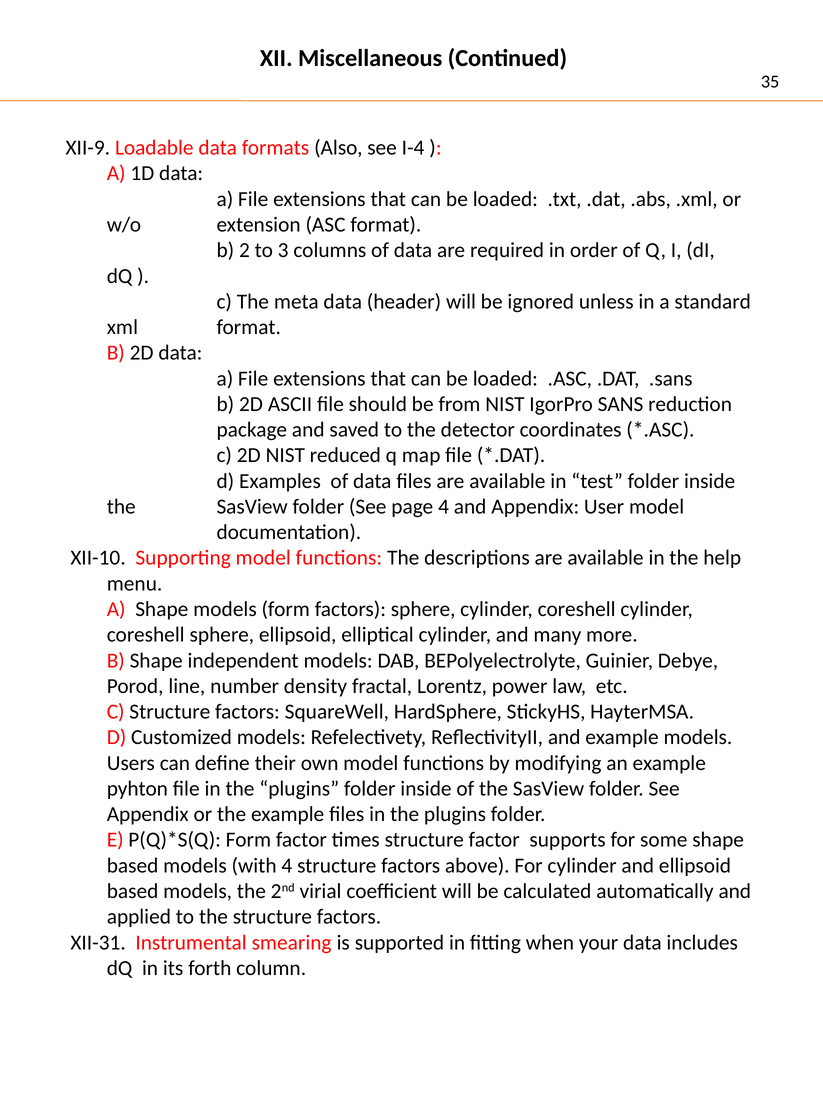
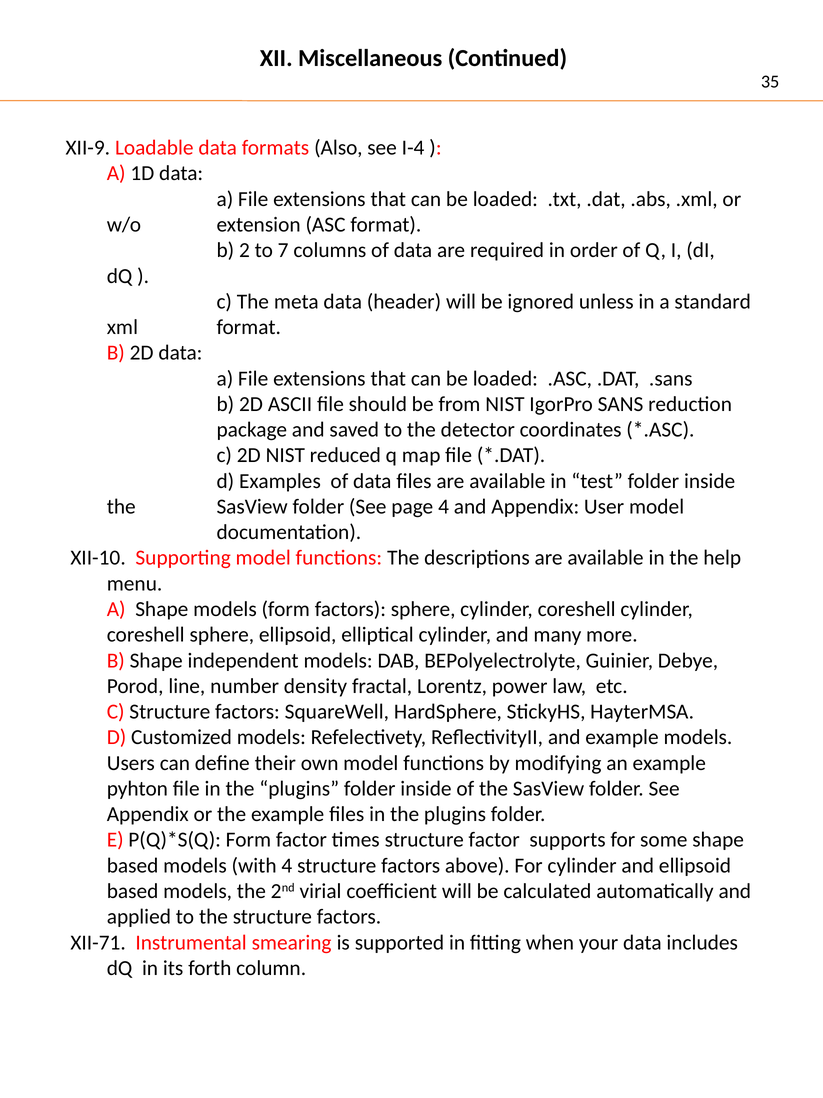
3: 3 -> 7
XII-31: XII-31 -> XII-71
